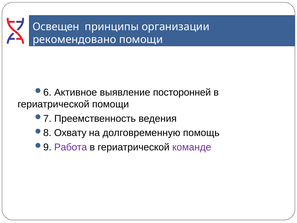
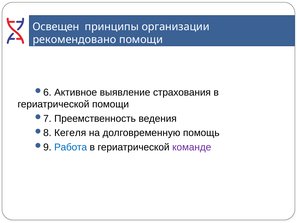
посторонней: посторонней -> страхования
Охвату: Охвату -> Кегеля
Работа colour: purple -> blue
